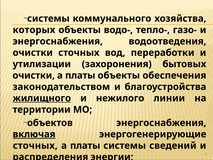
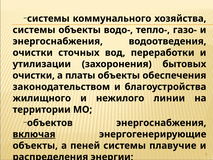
которых at (34, 30): которых -> системы
жилищного underline: present -> none
сточных at (35, 145): сточных -> объекты
платы at (85, 145): платы -> пеней
сведений: сведений -> плавучие
